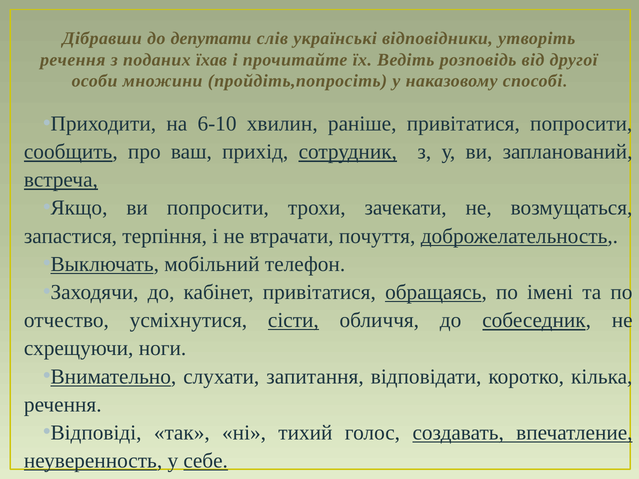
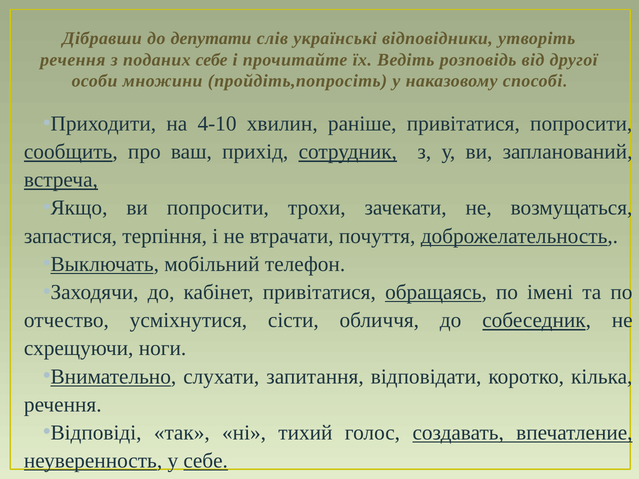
поданих їхав: їхав -> себе
6-10: 6-10 -> 4-10
сісти underline: present -> none
